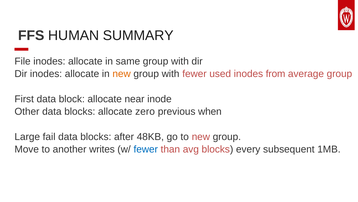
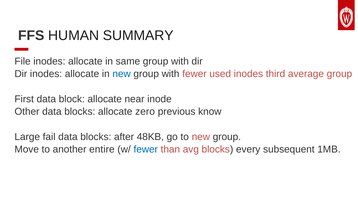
new at (122, 74) colour: orange -> blue
from: from -> third
when: when -> know
writes: writes -> entire
